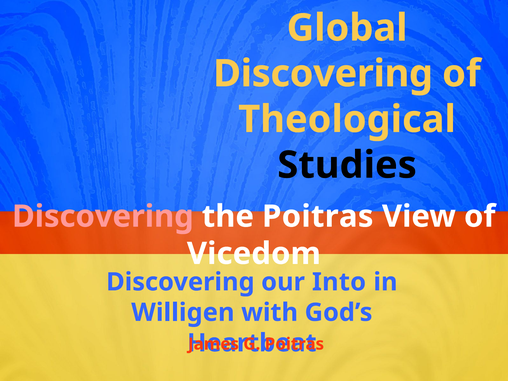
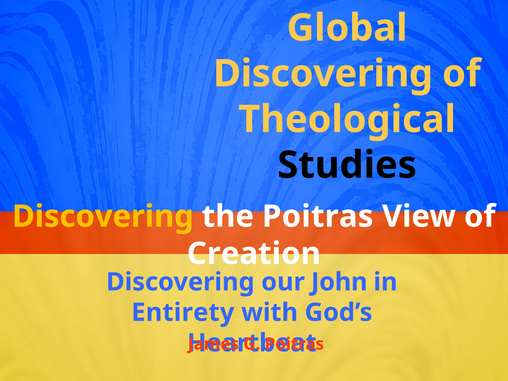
Discovering at (103, 216) colour: pink -> yellow
Vicedom: Vicedom -> Creation
Into: Into -> John
Willigen: Willigen -> Entirety
